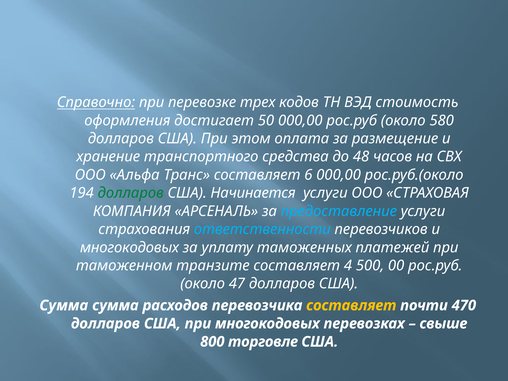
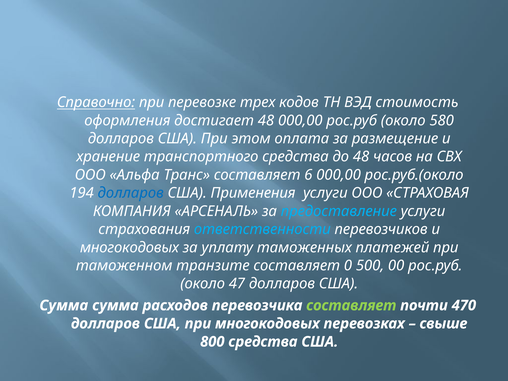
достигает 50: 50 -> 48
долларов at (131, 193) colour: green -> blue
Начинается: Начинается -> Применения
4: 4 -> 0
составляет at (351, 305) colour: yellow -> light green
800 торговле: торговле -> средства
